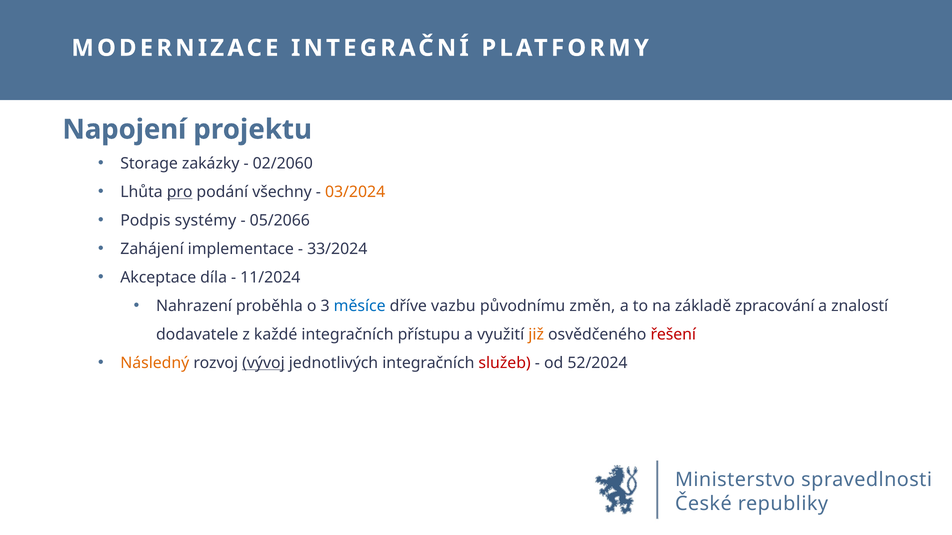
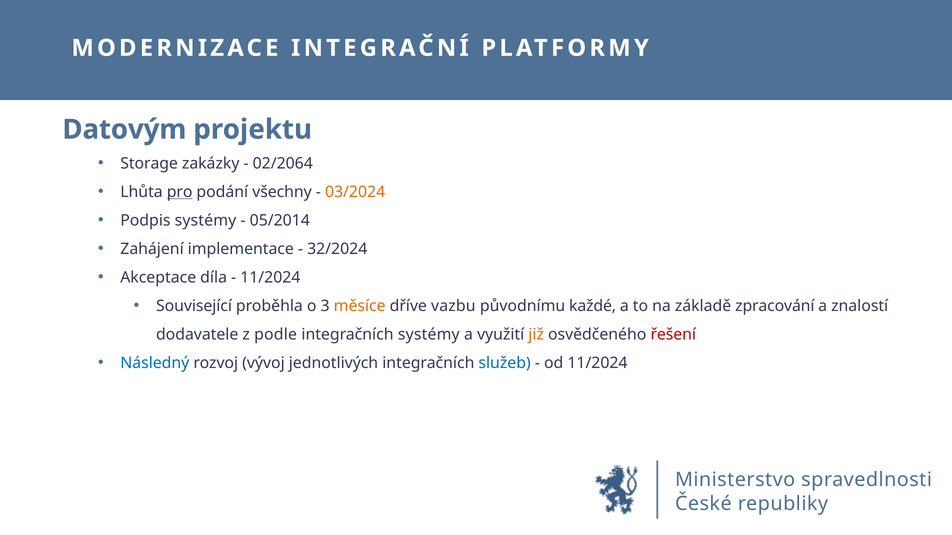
Napojení: Napojení -> Datovým
02/2060: 02/2060 -> 02/2064
05/2066: 05/2066 -> 05/2014
33/2024: 33/2024 -> 32/2024
Nahrazení: Nahrazení -> Související
měsíce colour: blue -> orange
změn: změn -> každé
každé: každé -> podle
integračních přístupu: přístupu -> systémy
Následný colour: orange -> blue
vývoj underline: present -> none
služeb colour: red -> blue
od 52/2024: 52/2024 -> 11/2024
